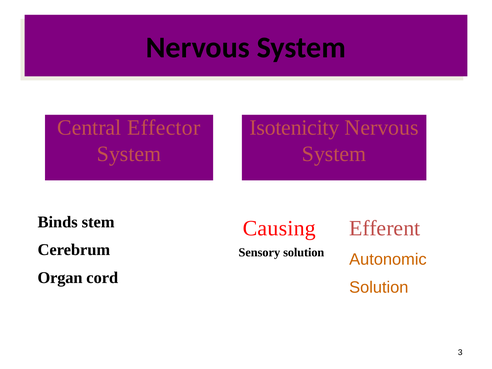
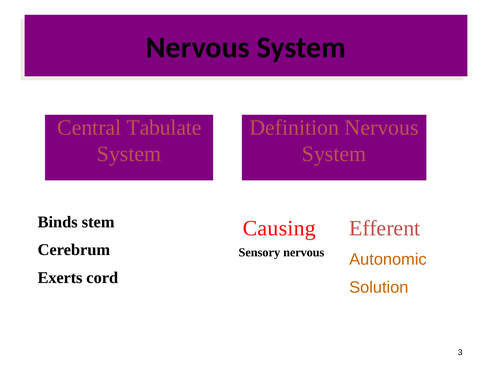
Effector: Effector -> Tabulate
Isotenicity: Isotenicity -> Definition
Sensory solution: solution -> nervous
Organ: Organ -> Exerts
